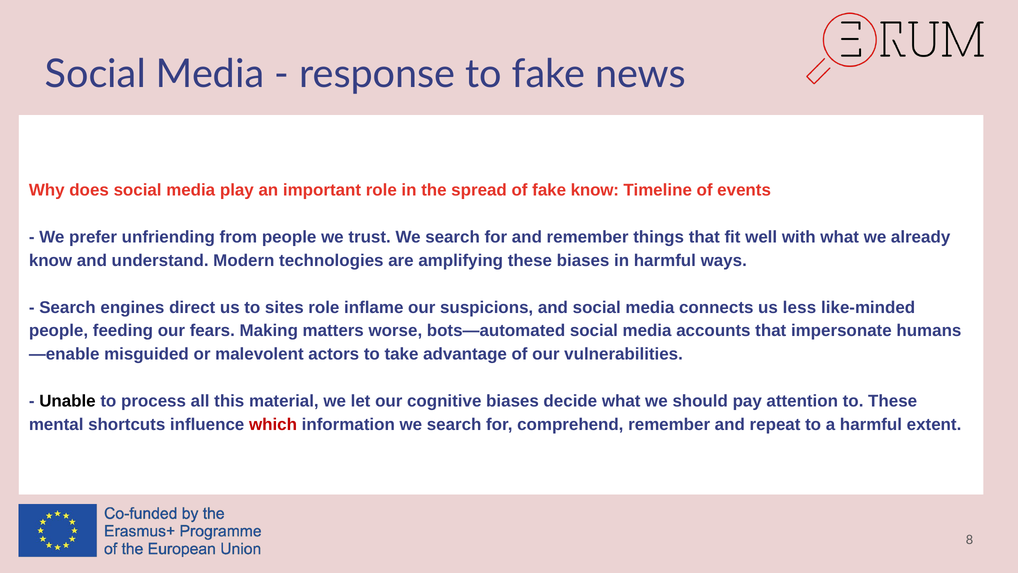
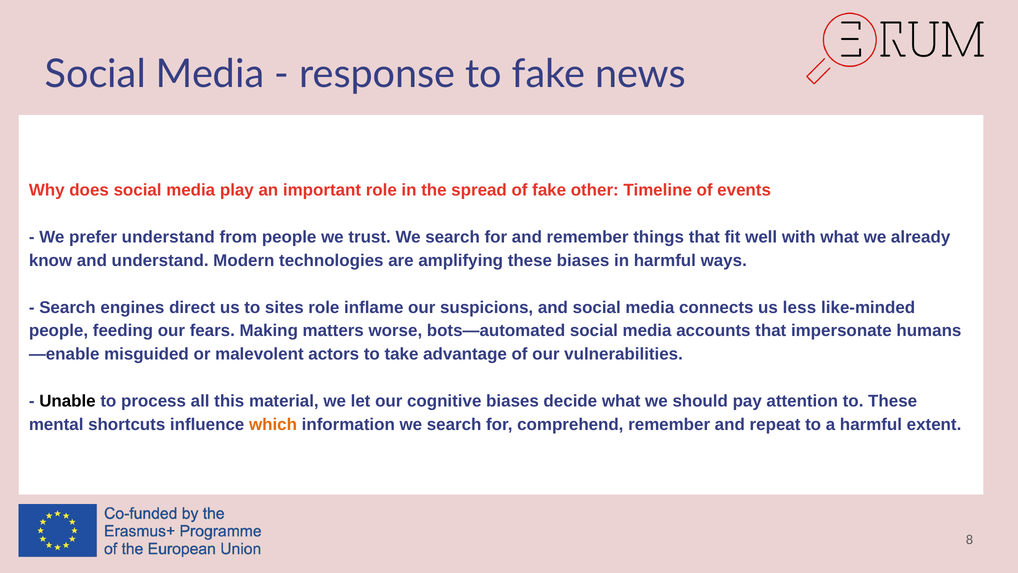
fake know: know -> other
prefer unfriending: unfriending -> understand
which colour: red -> orange
